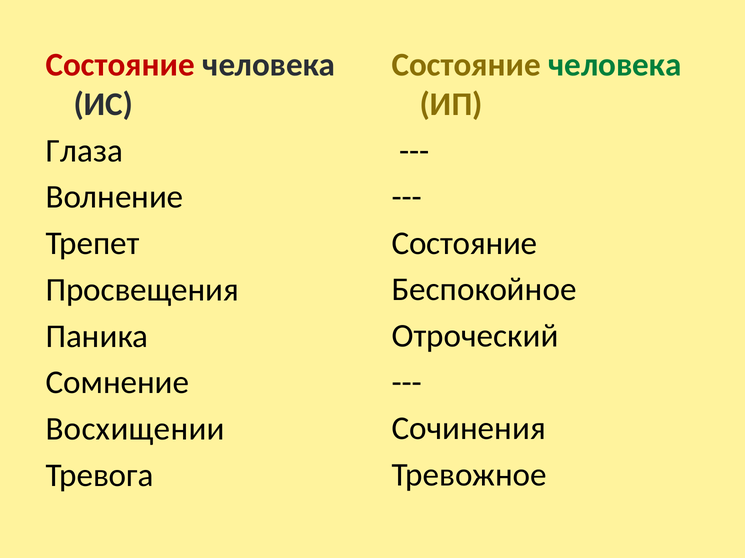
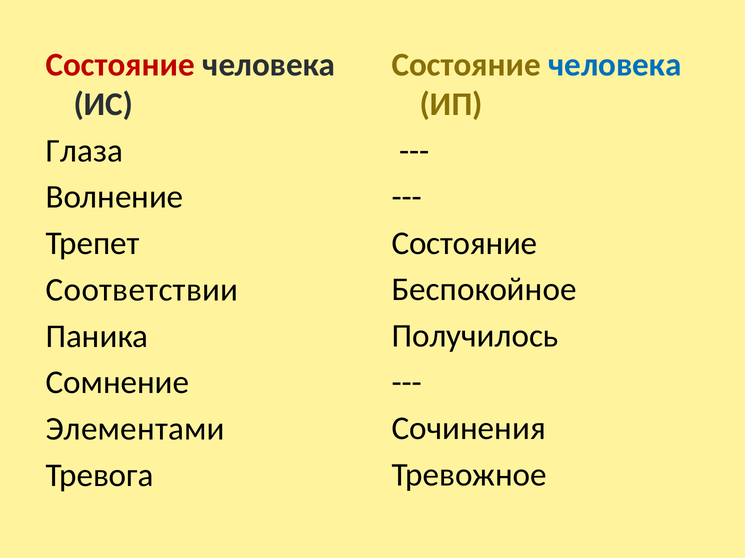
человека at (615, 65) colour: green -> blue
Просвещения: Просвещения -> Соответствии
Отроческий: Отроческий -> Получилось
Восхищении: Восхищении -> Элементами
